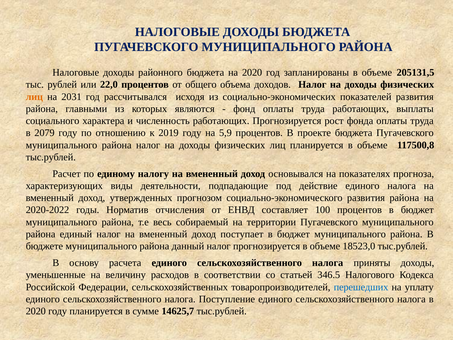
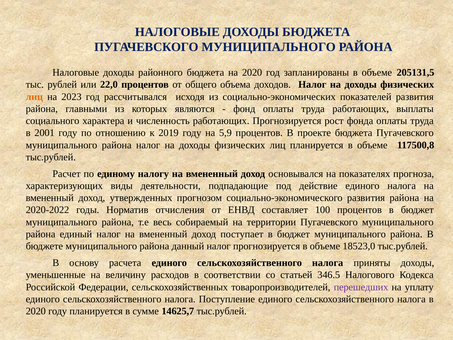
2031: 2031 -> 2023
2079: 2079 -> 2001
перешедших colour: blue -> purple
